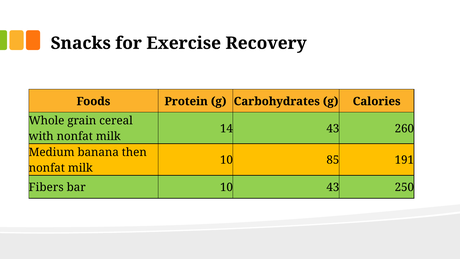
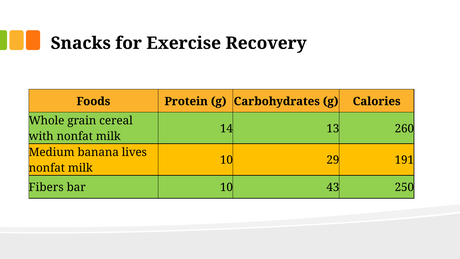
14 43: 43 -> 13
then: then -> lives
85: 85 -> 29
